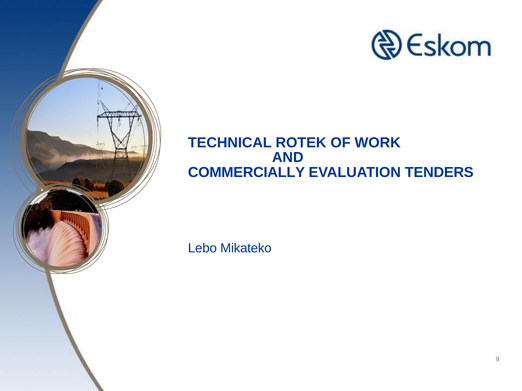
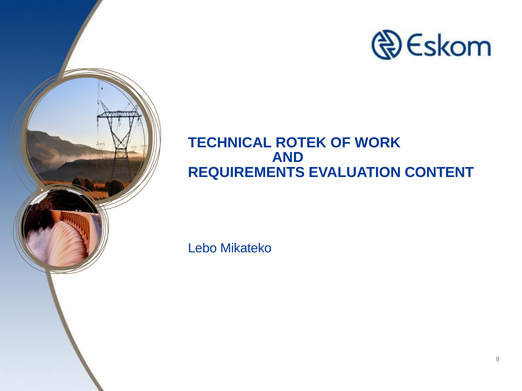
COMMERCIALLY: COMMERCIALLY -> REQUIREMENTS
TENDERS: TENDERS -> CONTENT
